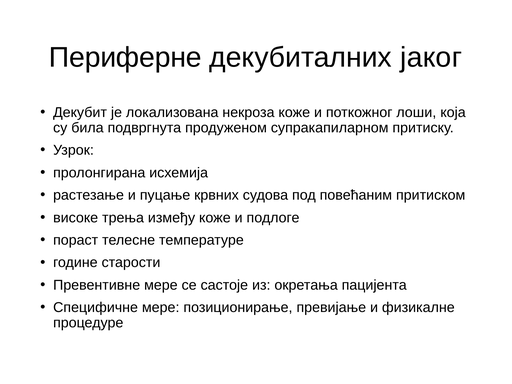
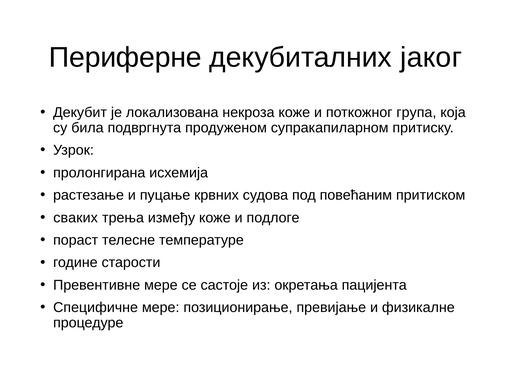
лоши: лоши -> група
високе: високе -> сваких
